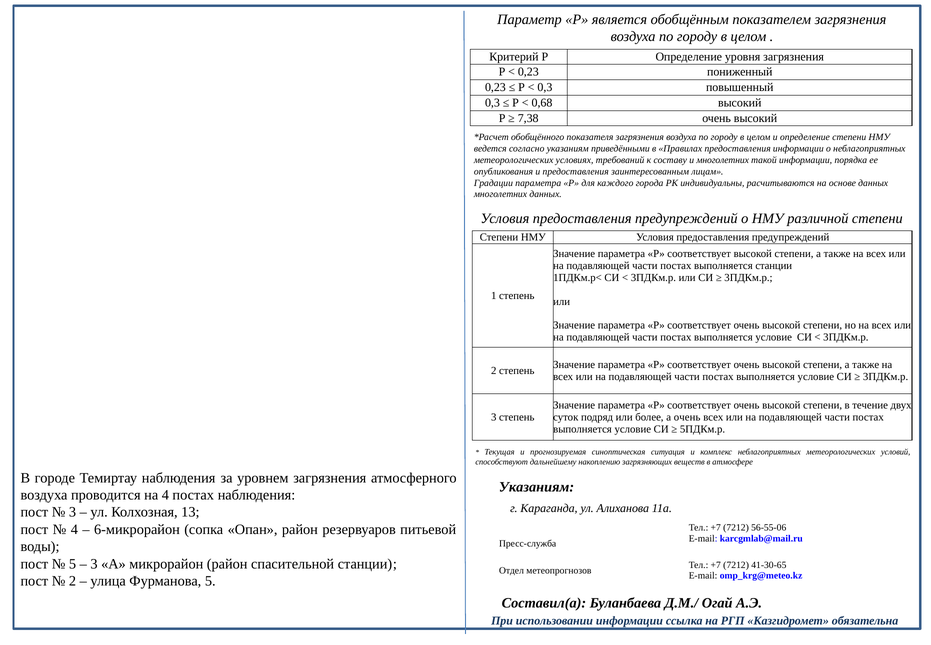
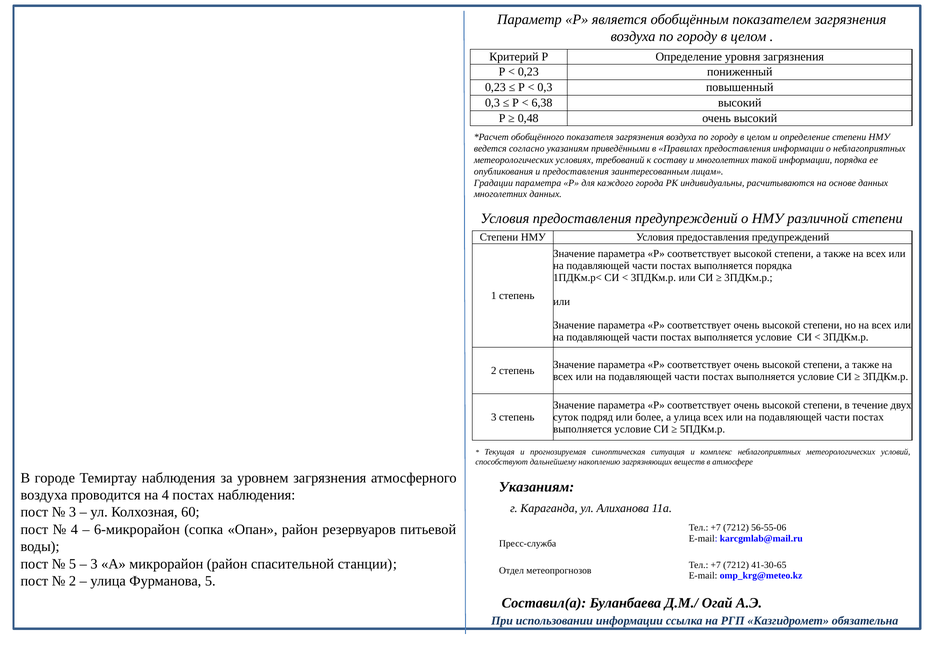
0,68: 0,68 -> 6,38
7,38: 7,38 -> 0,48
выполняется станции: станции -> порядка
а очень: очень -> улица
13: 13 -> 60
